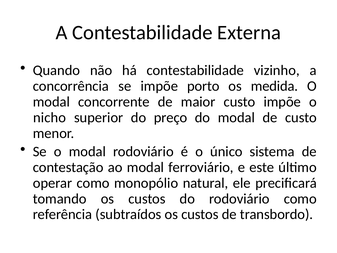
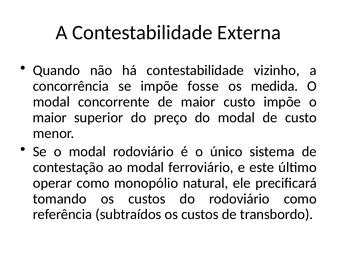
porto: porto -> fosse
nicho at (50, 117): nicho -> maior
